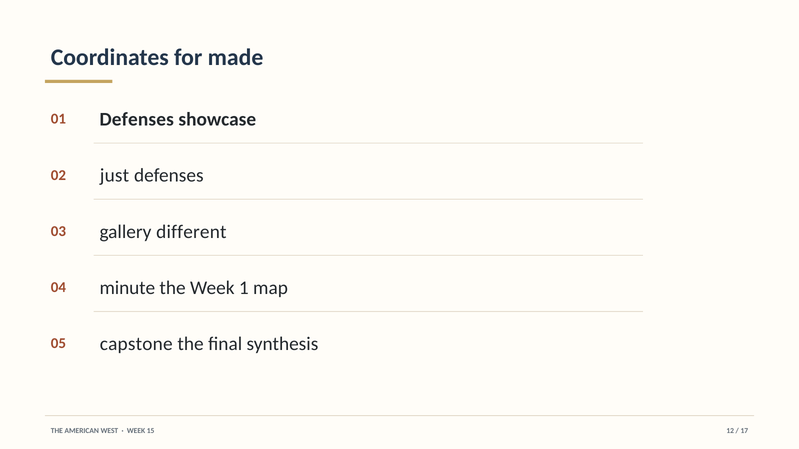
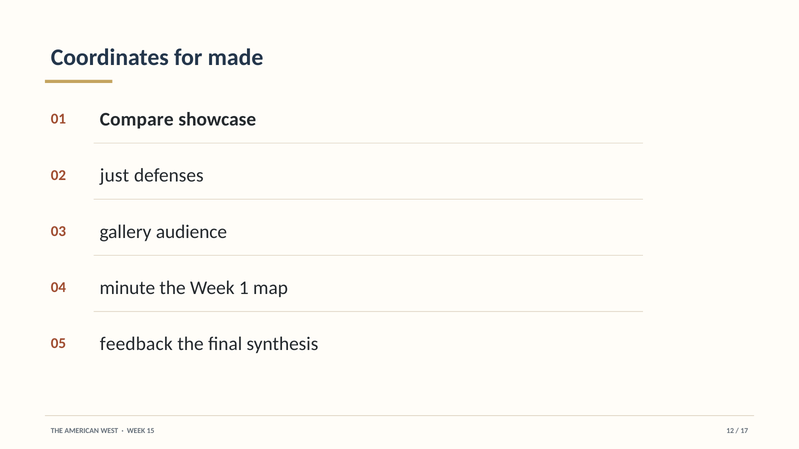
01 Defenses: Defenses -> Compare
different: different -> audience
capstone: capstone -> feedback
